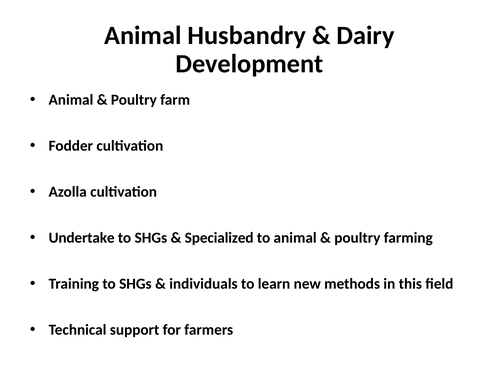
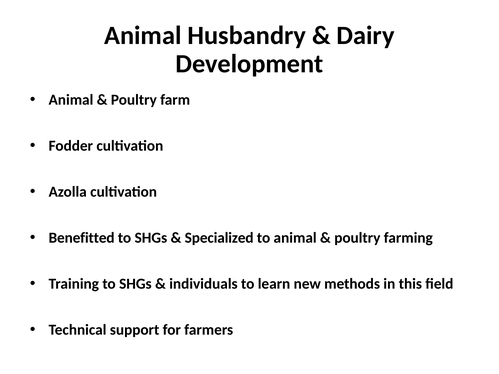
Undertake: Undertake -> Benefitted
